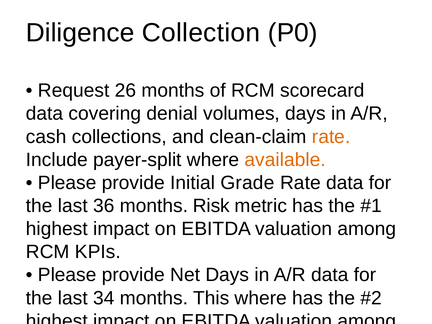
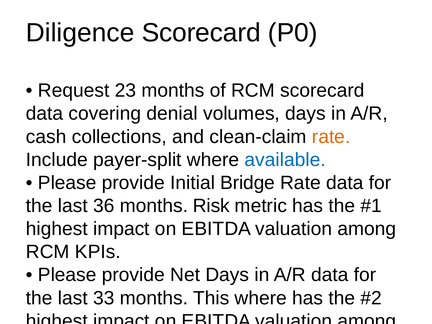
Diligence Collection: Collection -> Scorecard
26: 26 -> 23
available colour: orange -> blue
Grade: Grade -> Bridge
34: 34 -> 33
